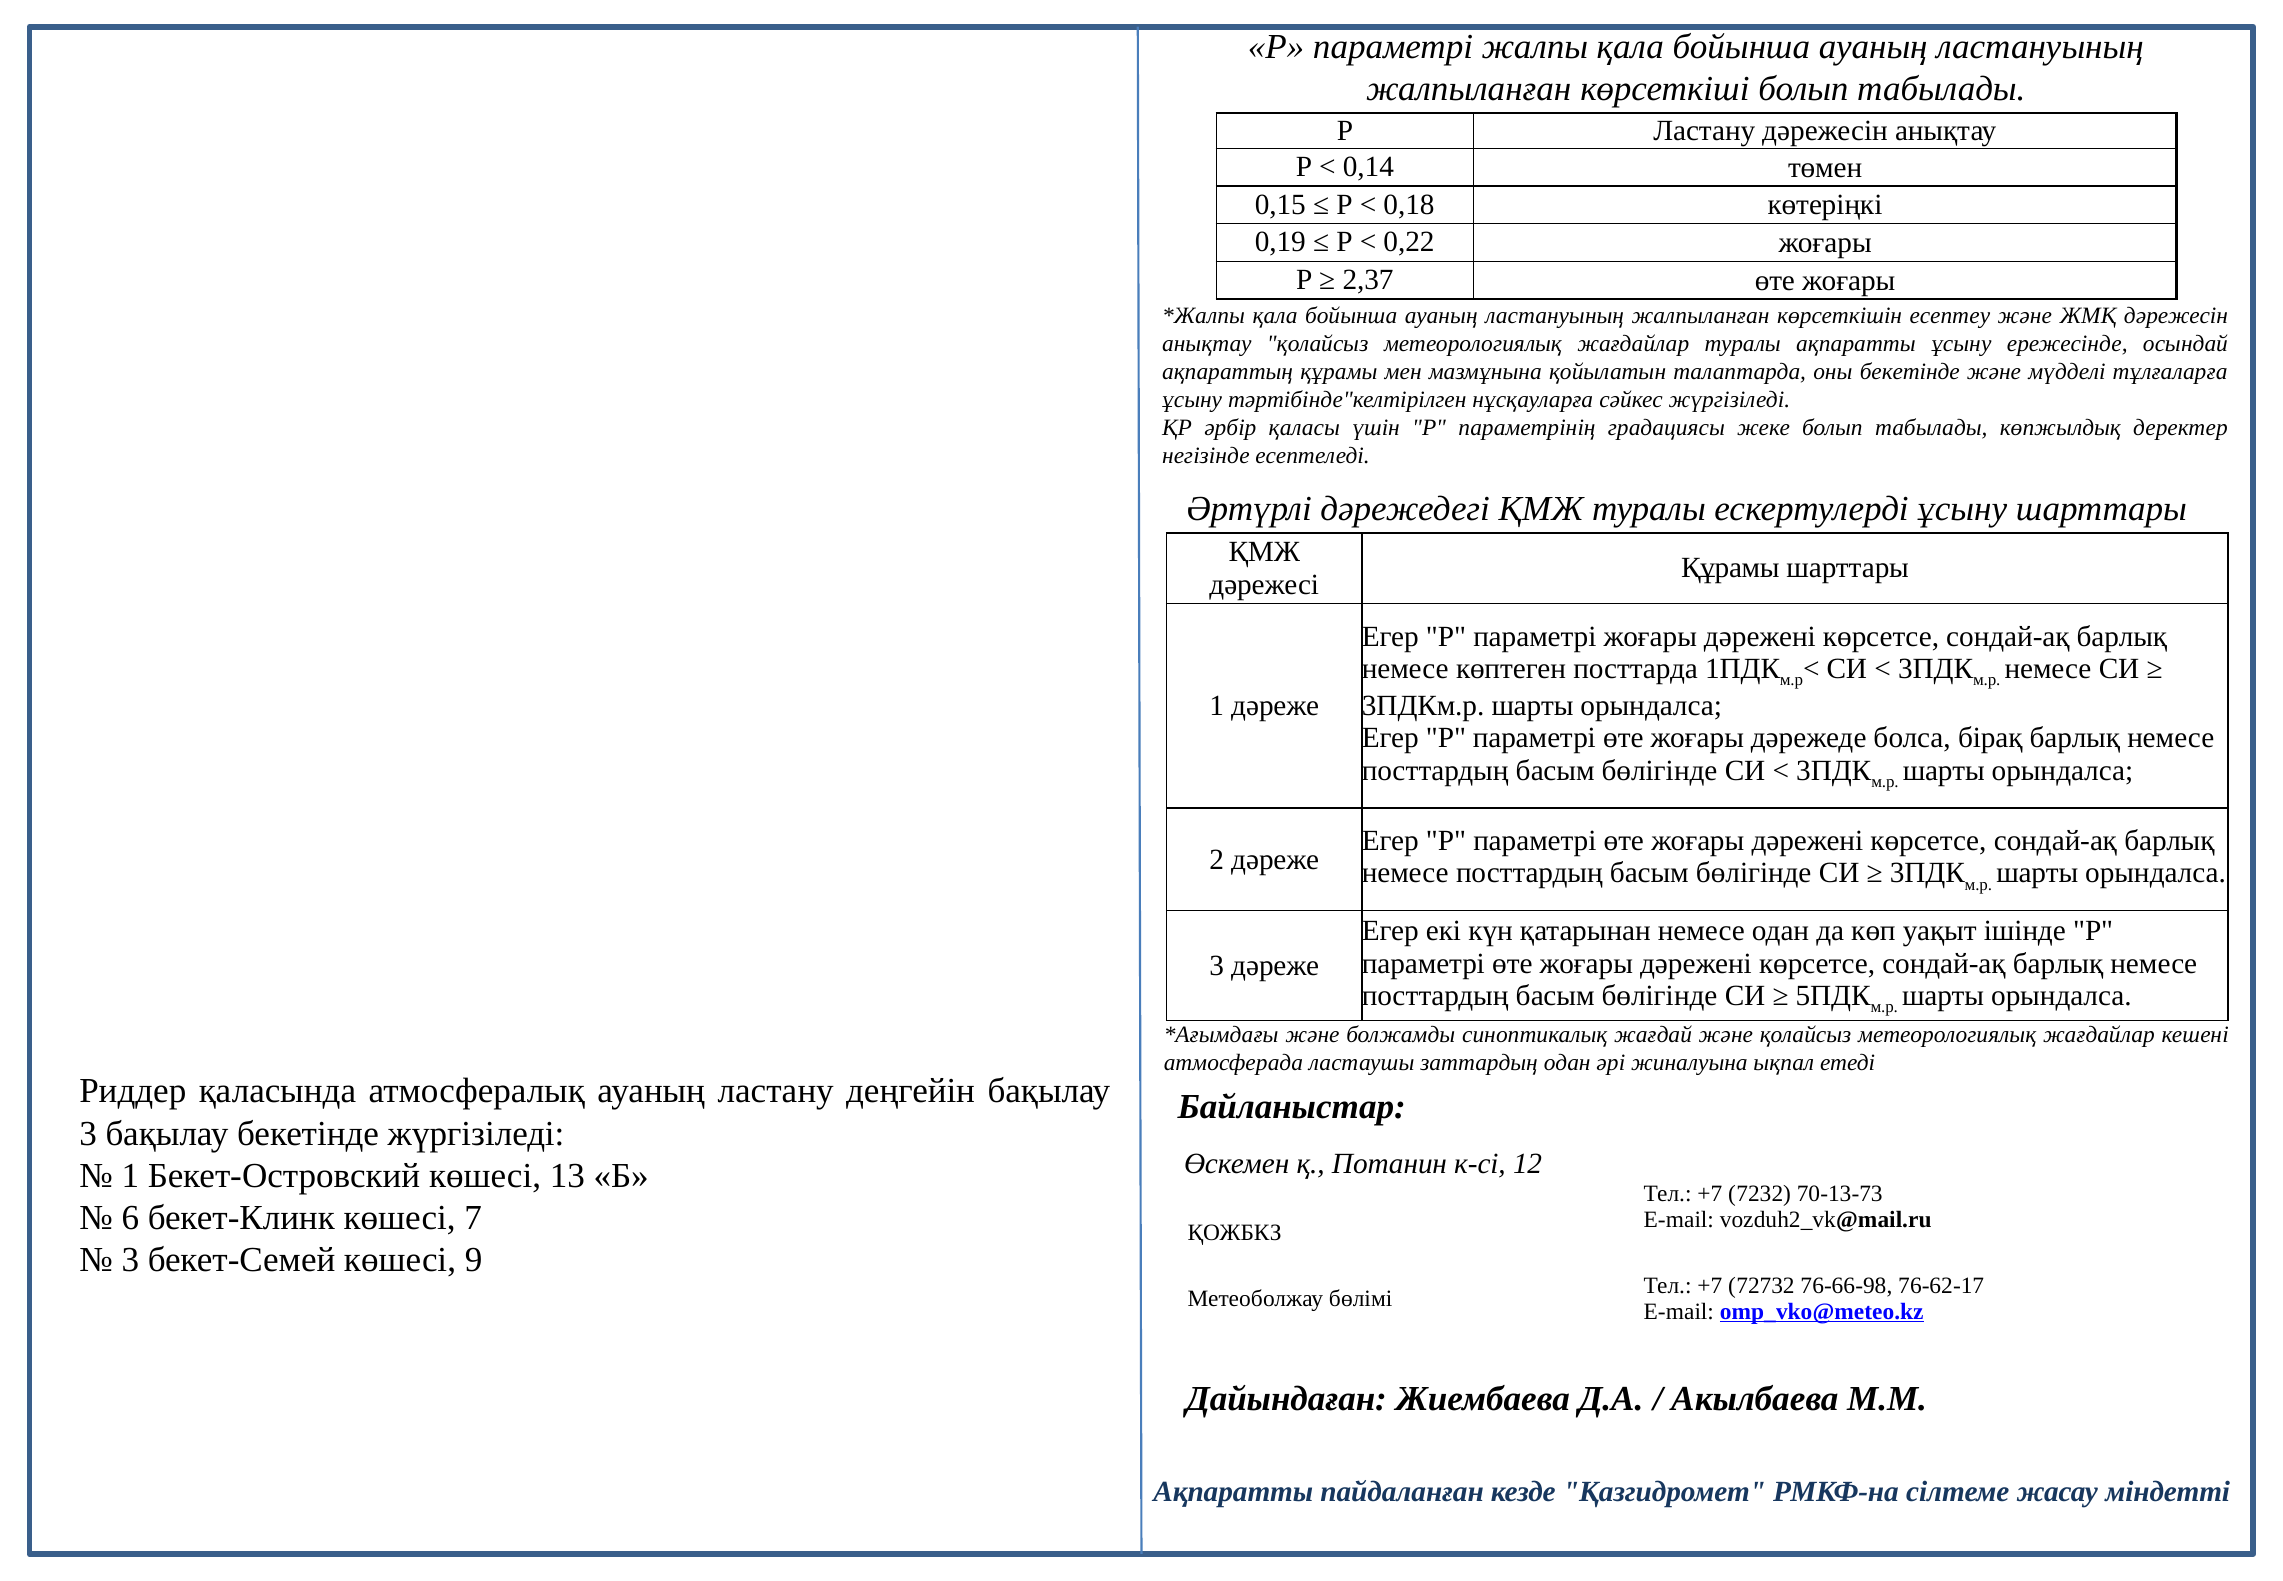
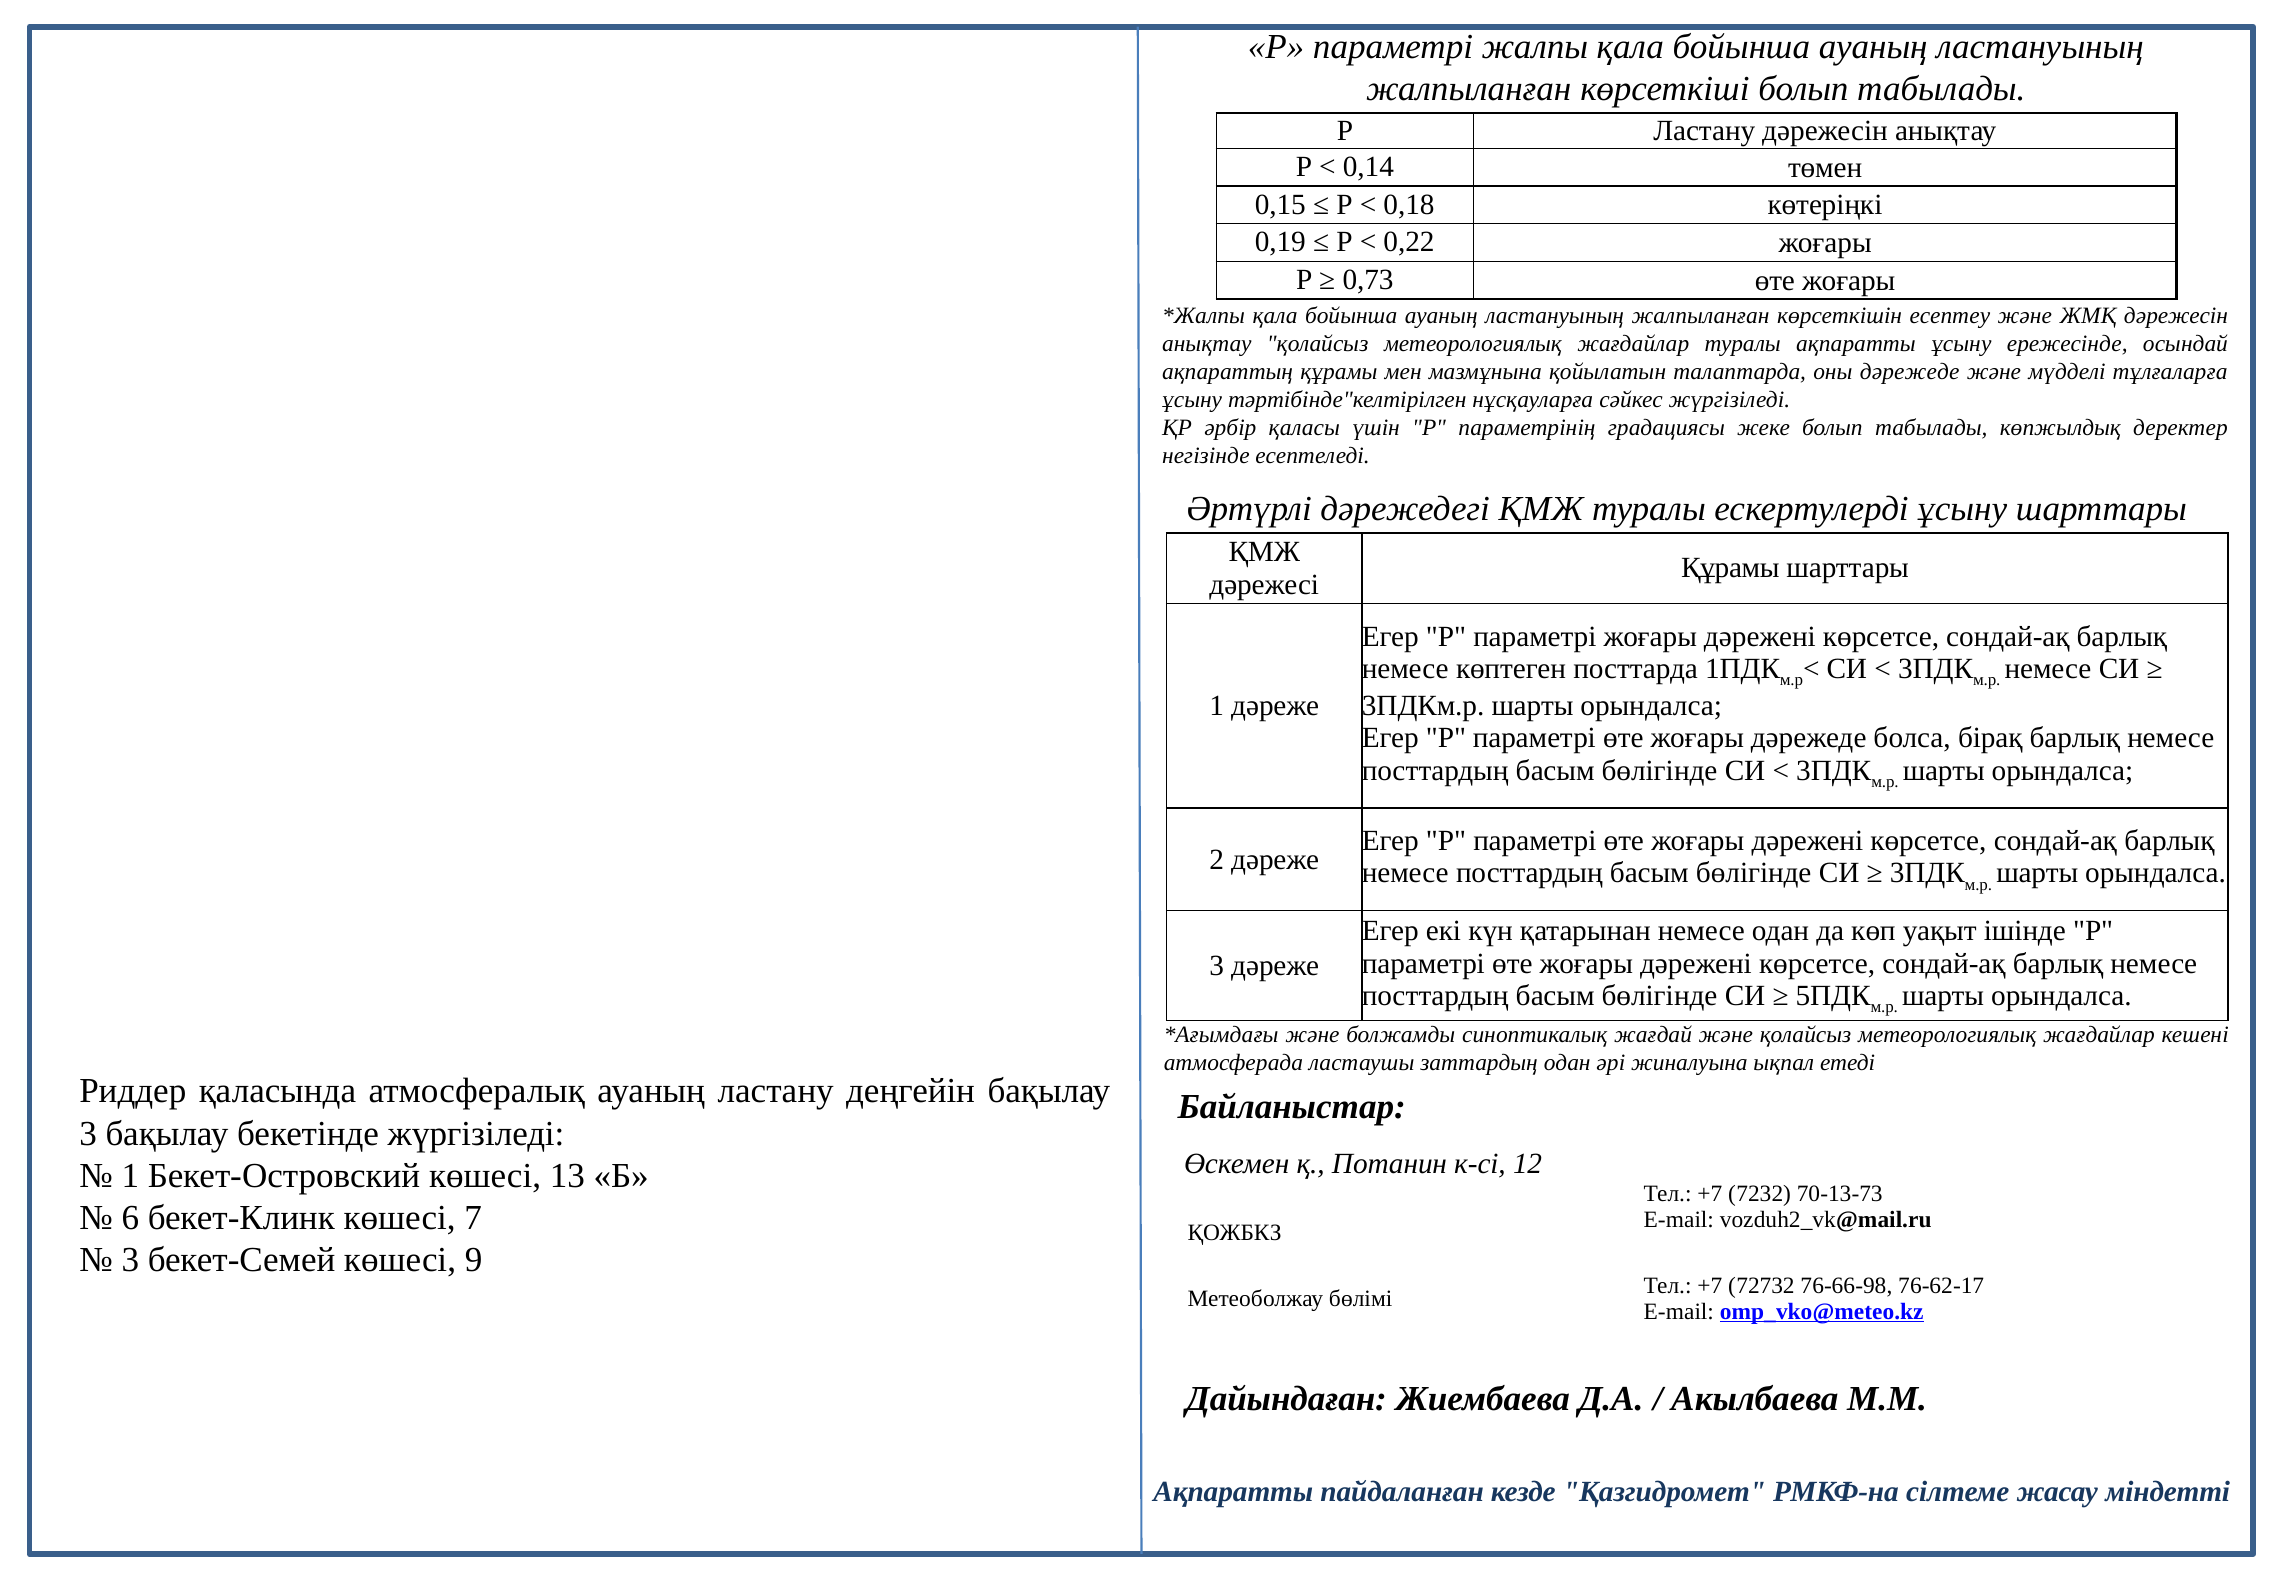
2,37: 2,37 -> 0,73
оны бекетінде: бекетінде -> дәрежеде
